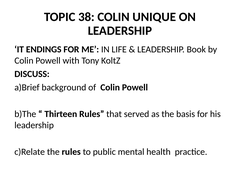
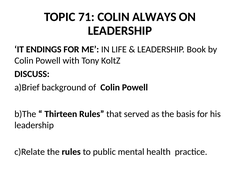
38: 38 -> 71
UNIQUE: UNIQUE -> ALWAYS
